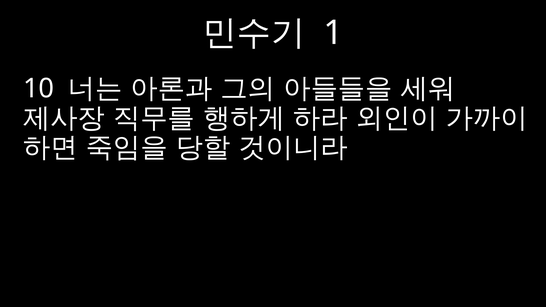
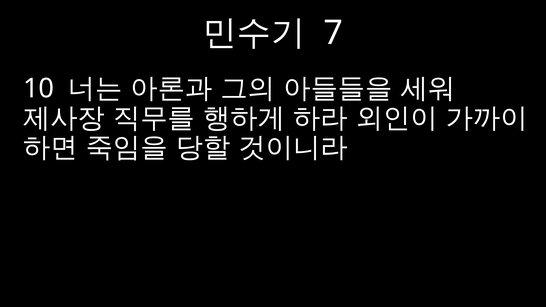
1: 1 -> 7
